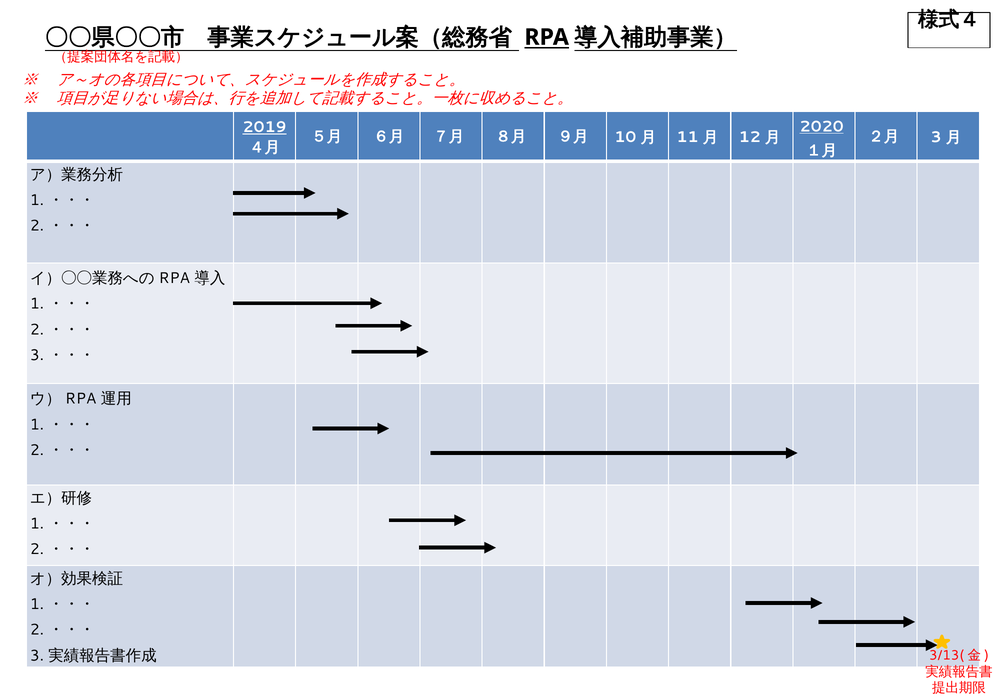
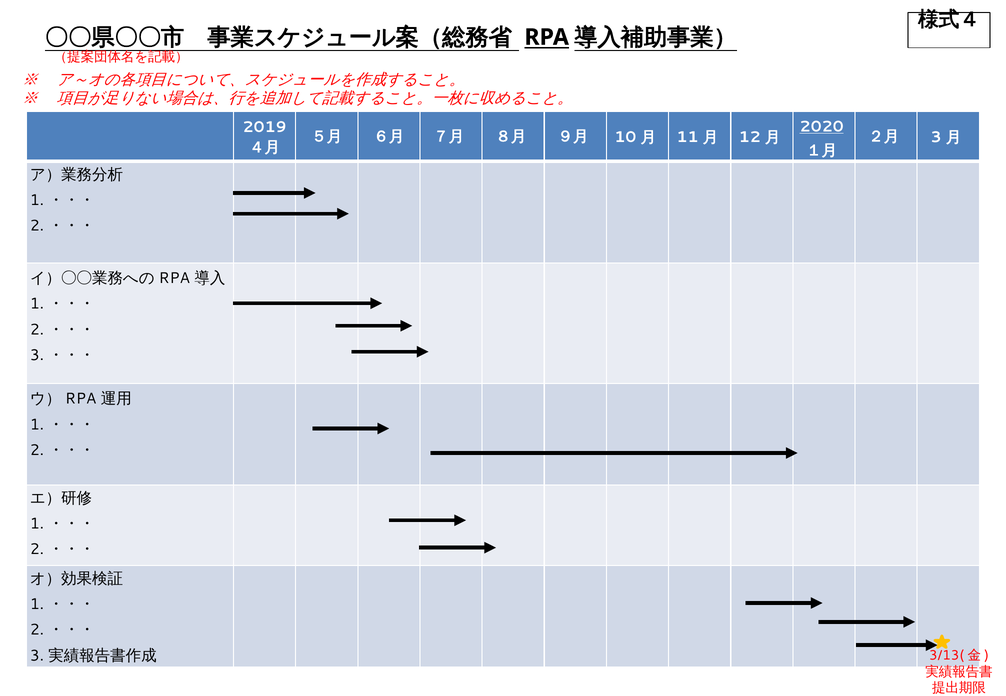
2019 underline: present -> none
